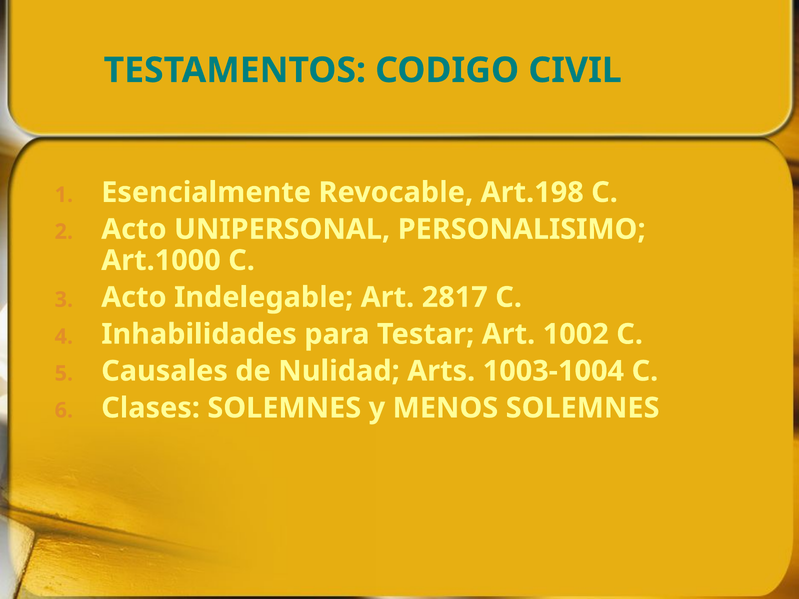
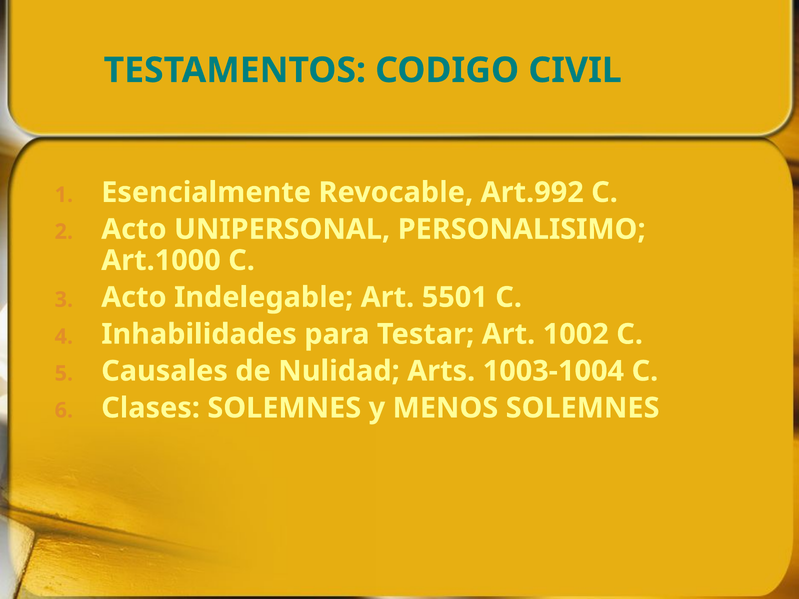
Art.198: Art.198 -> Art.992
2817: 2817 -> 5501
